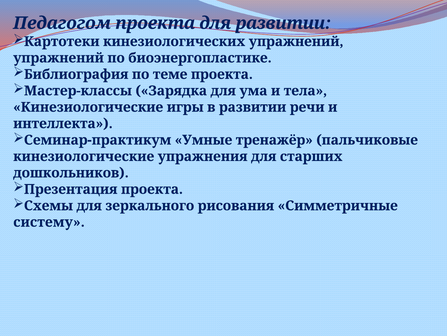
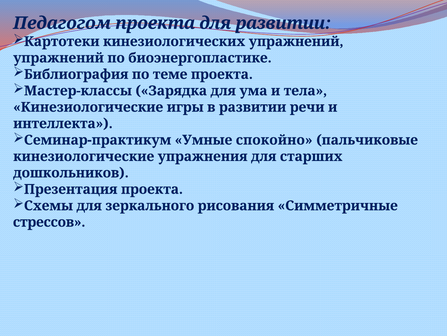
тренажёр: тренажёр -> спокойно
систему: систему -> стрессов
